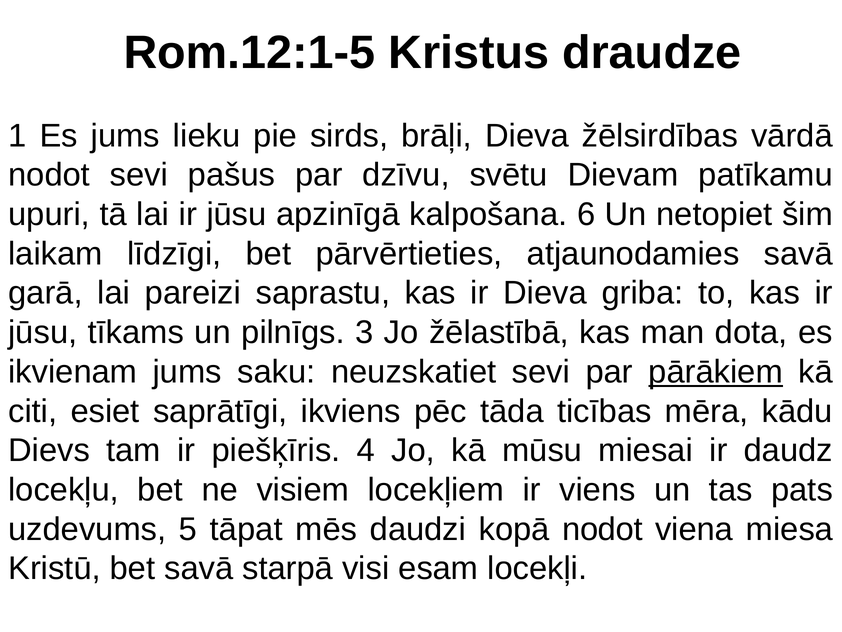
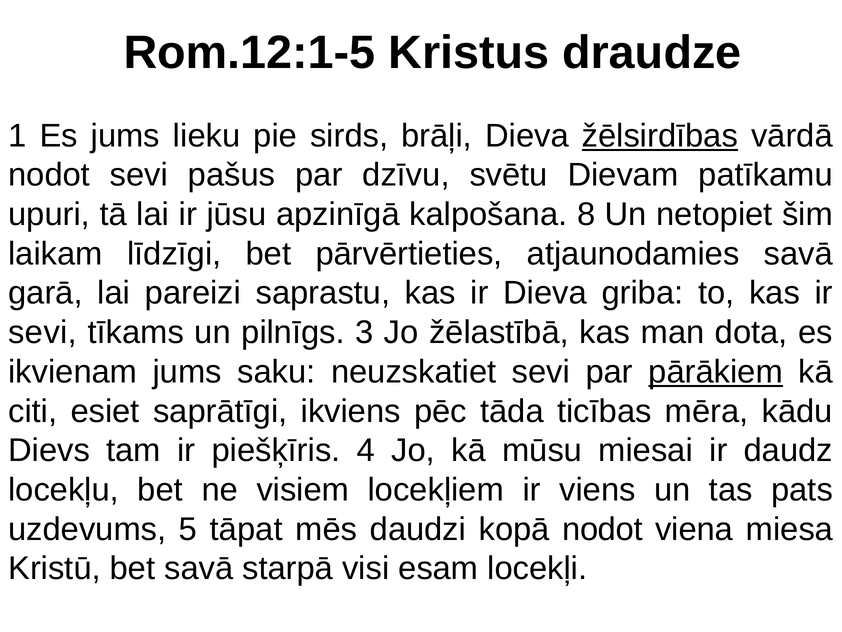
žēlsirdības underline: none -> present
6: 6 -> 8
jūsu at (43, 332): jūsu -> sevi
